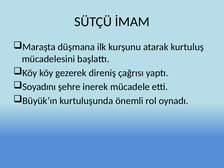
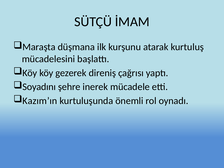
Büyük’ın: Büyük’ın -> Kazım’ın
